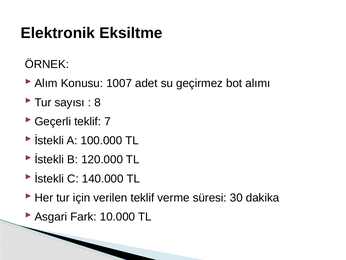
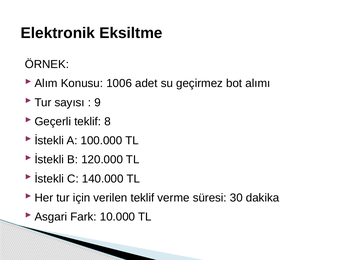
1007: 1007 -> 1006
8: 8 -> 9
7: 7 -> 8
